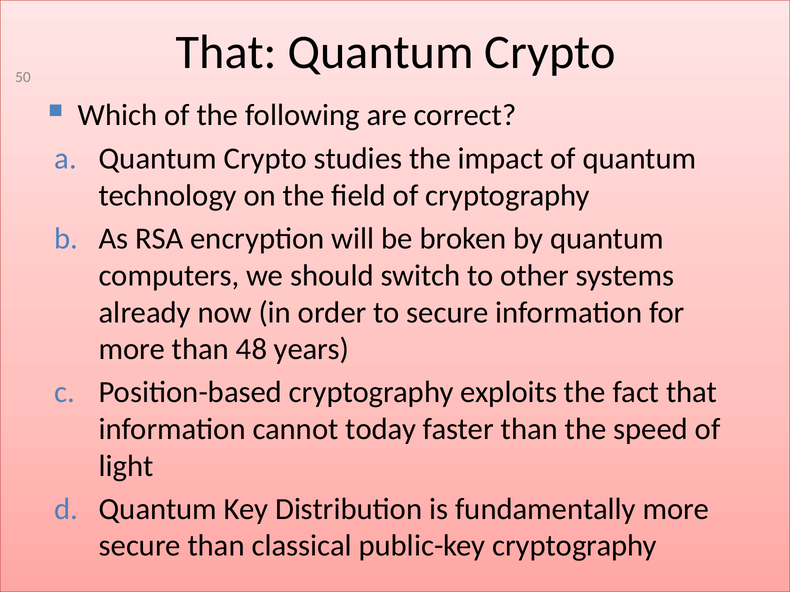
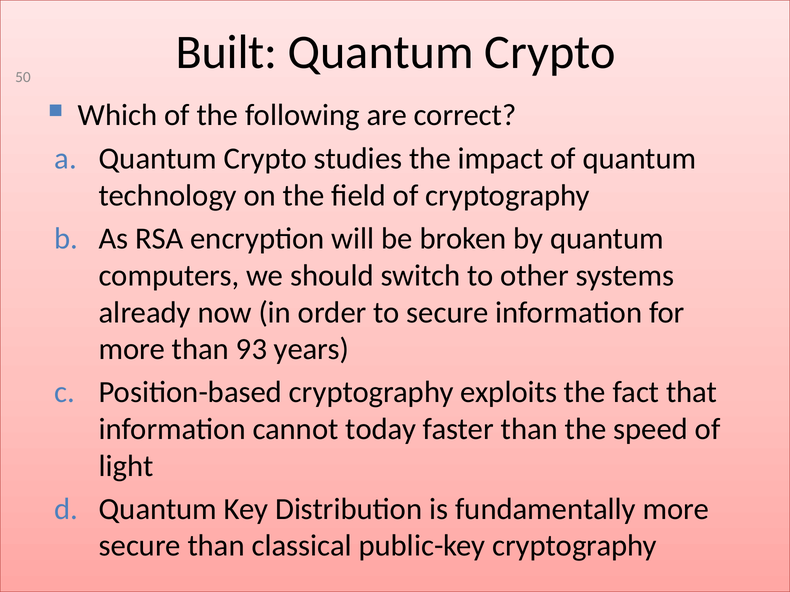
That at (226, 53): That -> Built
48: 48 -> 93
